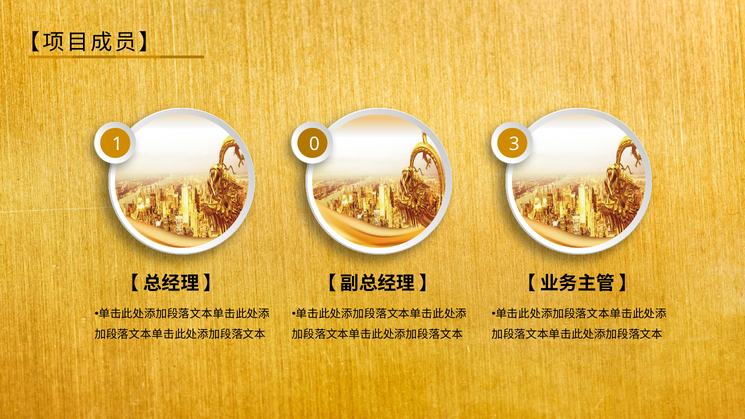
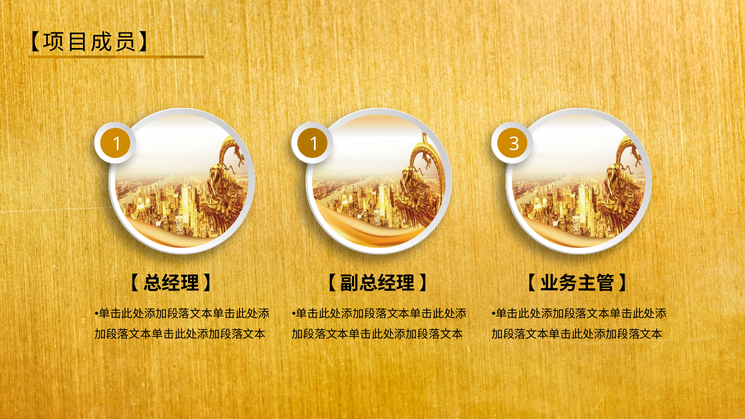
1 0: 0 -> 1
